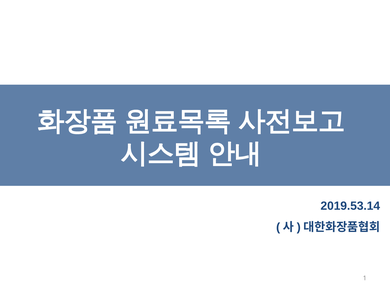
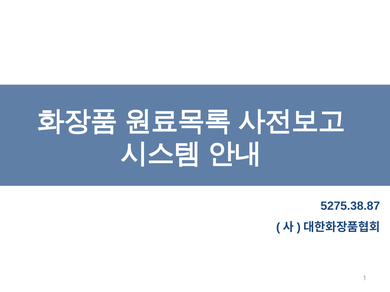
2019.53.14: 2019.53.14 -> 5275.38.87
